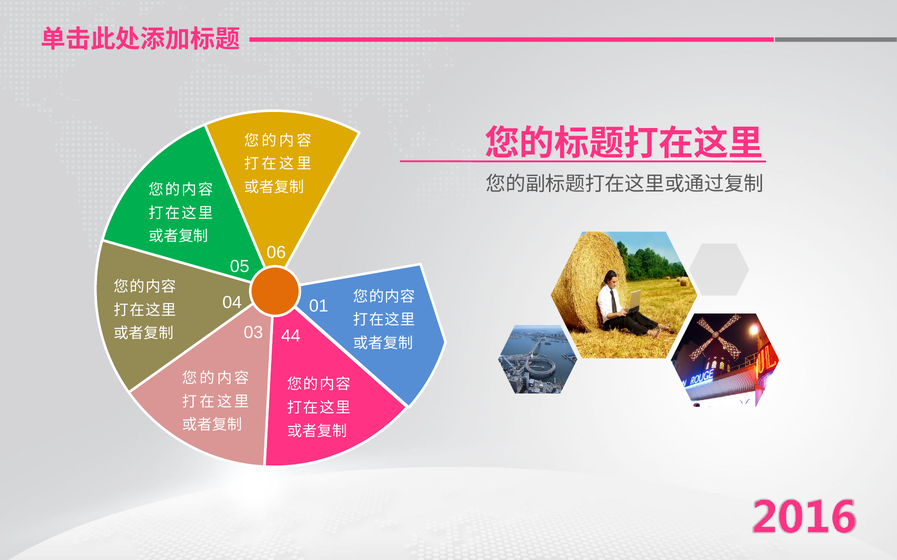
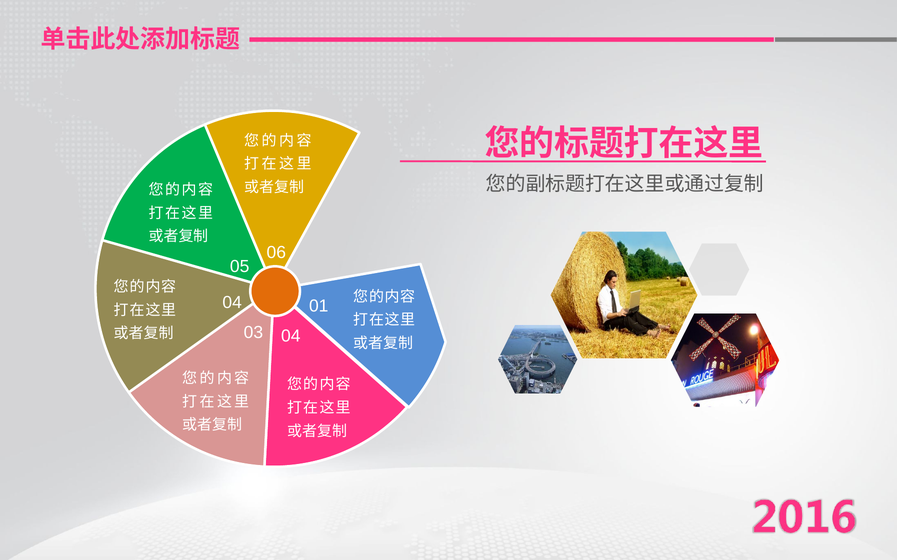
03 44: 44 -> 04
